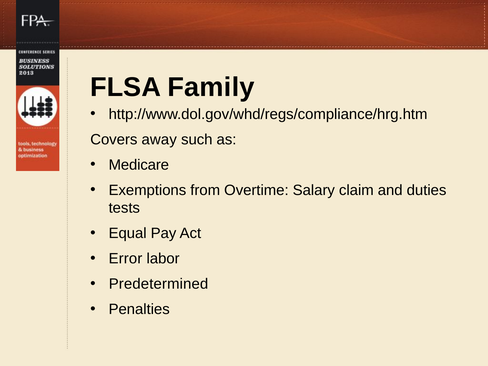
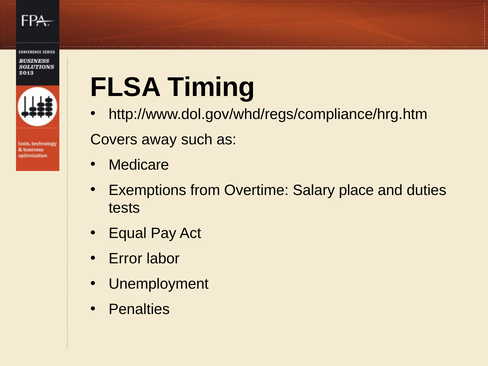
Family: Family -> Timing
claim: claim -> place
Predetermined: Predetermined -> Unemployment
